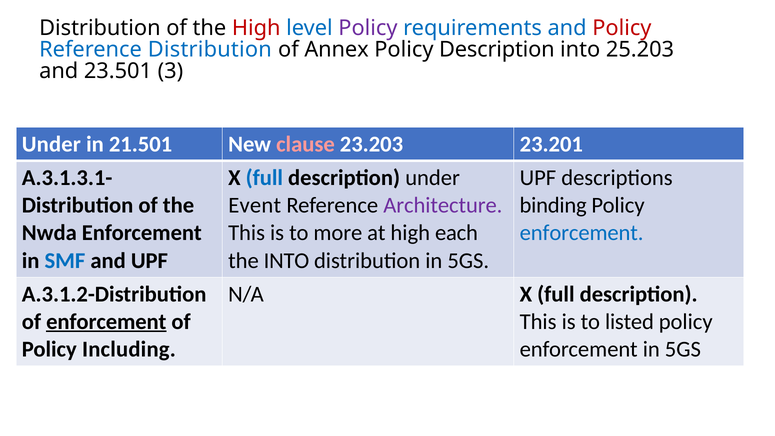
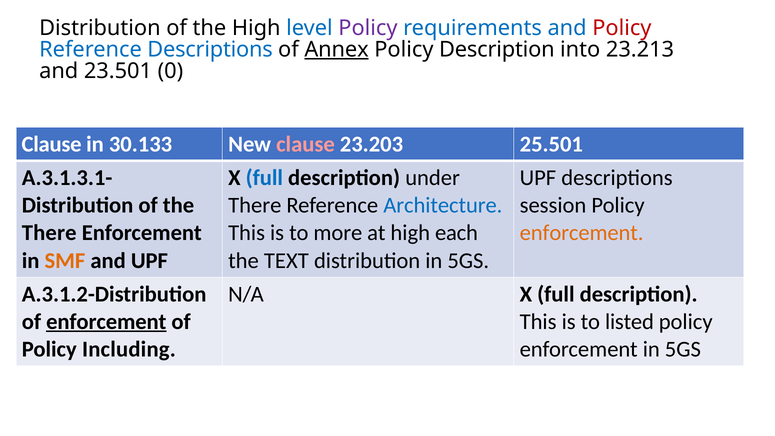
High at (256, 28) colour: red -> black
Reference Distribution: Distribution -> Descriptions
Annex underline: none -> present
25.203: 25.203 -> 23.213
3: 3 -> 0
Under at (51, 144): Under -> Clause
21.501: 21.501 -> 30.133
23.201: 23.201 -> 25.501
Event at (255, 205): Event -> There
Architecture colour: purple -> blue
binding: binding -> session
Nwda at (49, 233): Nwda -> There
enforcement at (582, 233) colour: blue -> orange
SMF colour: blue -> orange
the INTO: INTO -> TEXT
